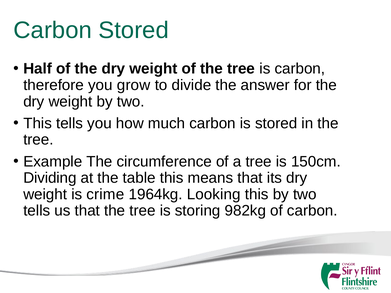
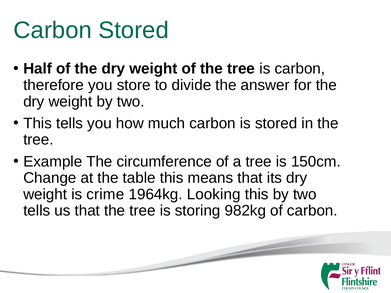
grow: grow -> store
Dividing: Dividing -> Change
